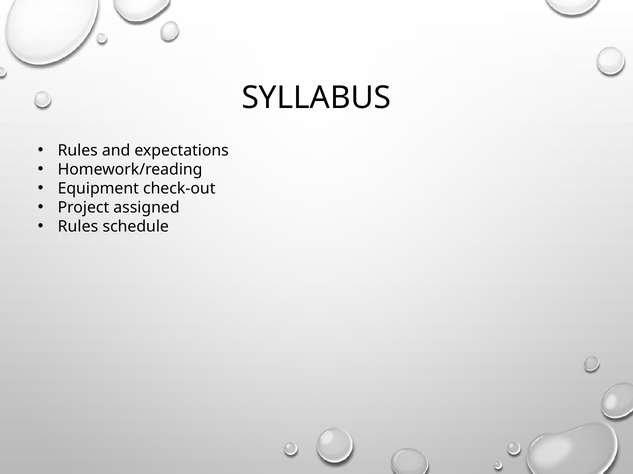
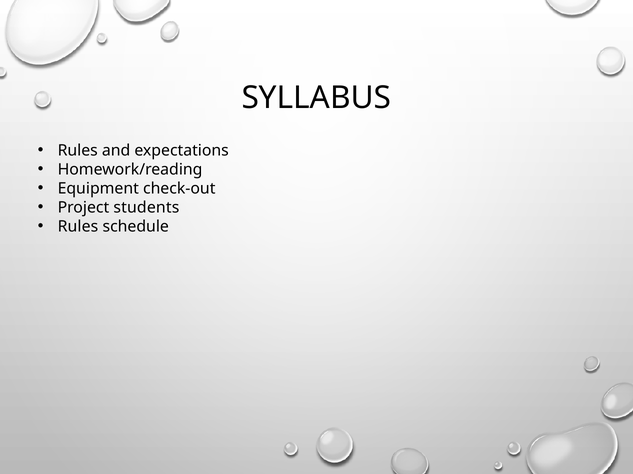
assigned: assigned -> students
